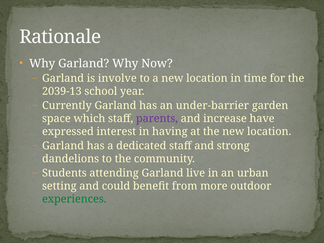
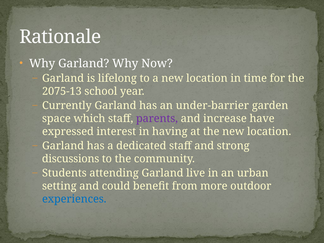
involve: involve -> lifelong
2039-13: 2039-13 -> 2075-13
dandelions: dandelions -> discussions
experiences colour: green -> blue
